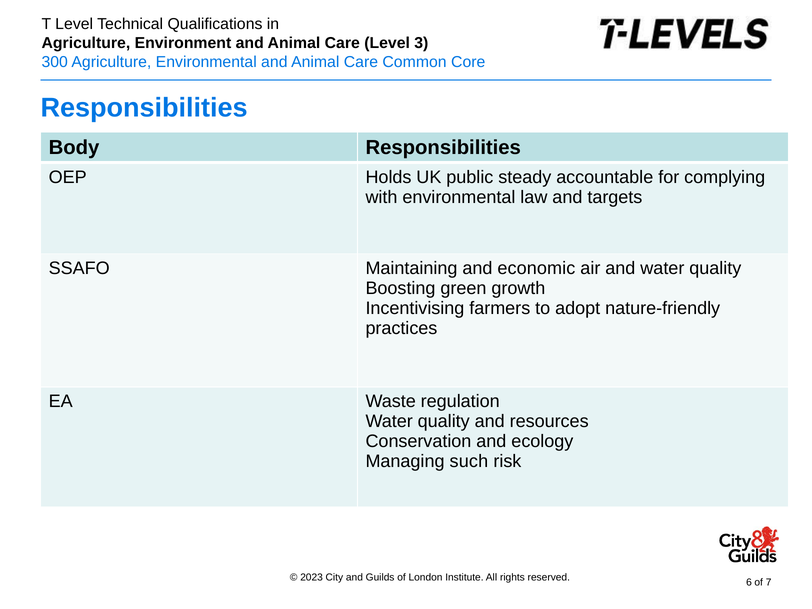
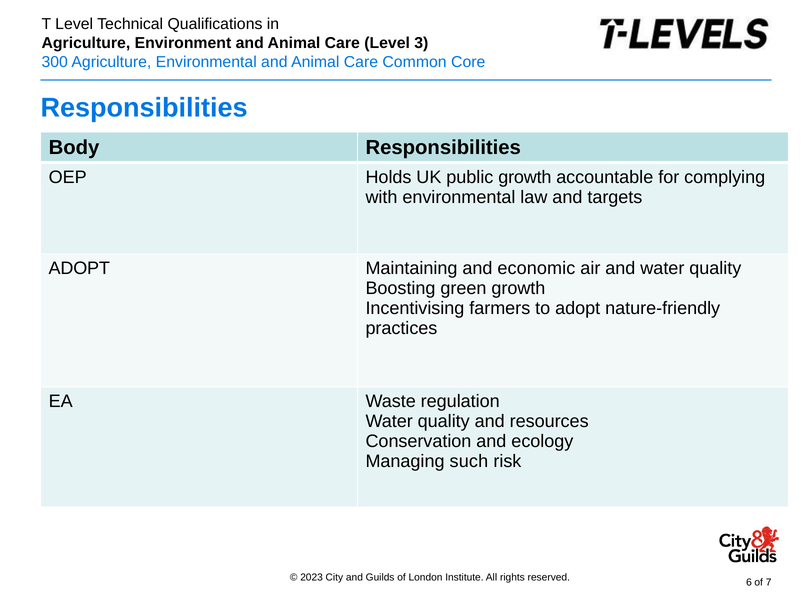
public steady: steady -> growth
SSAFO at (79, 268): SSAFO -> ADOPT
